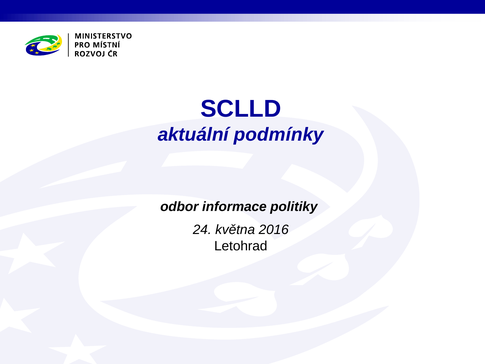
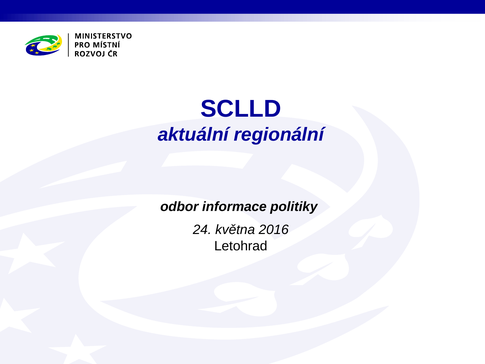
podmínky: podmínky -> regionální
